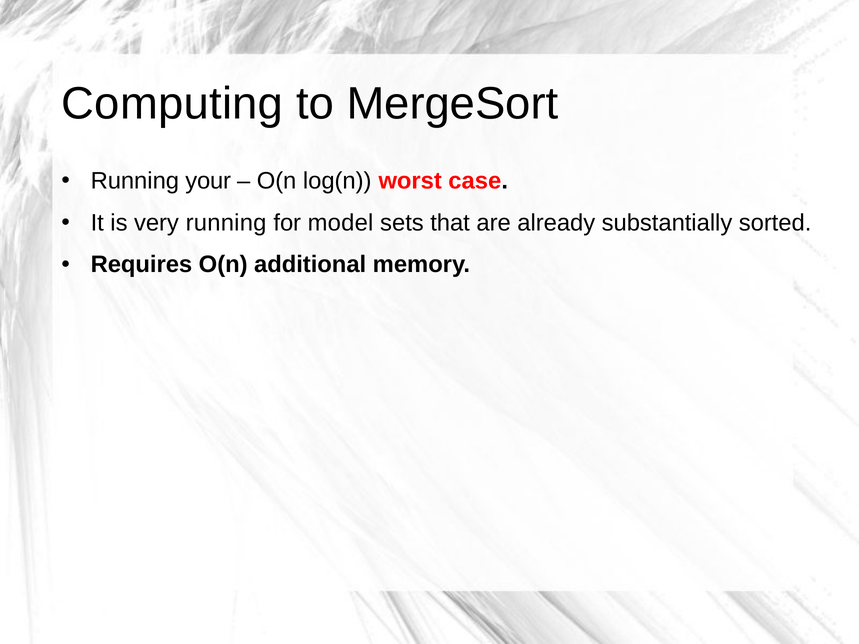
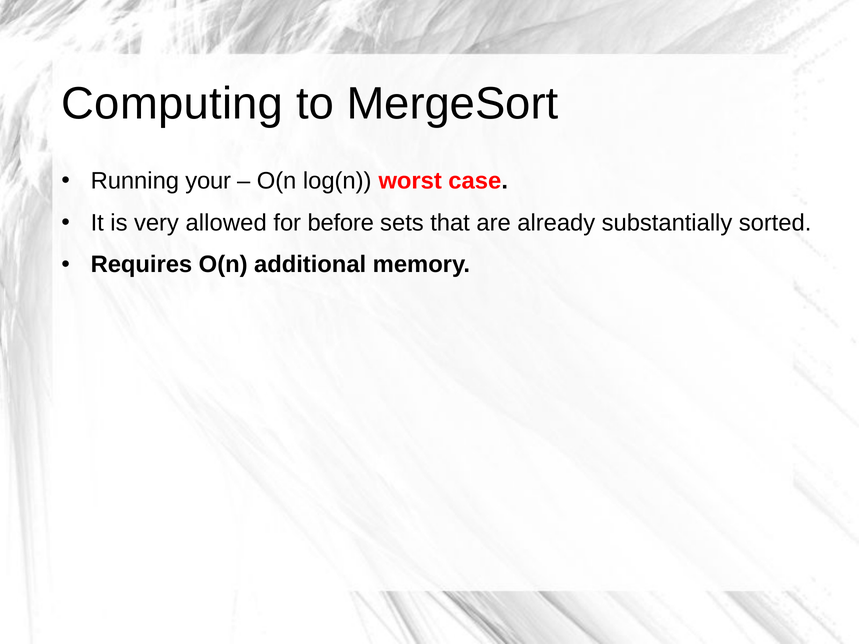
very running: running -> allowed
model: model -> before
